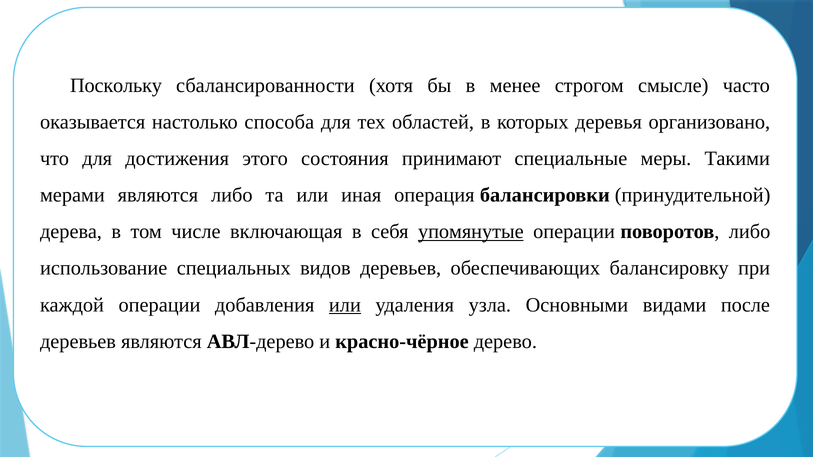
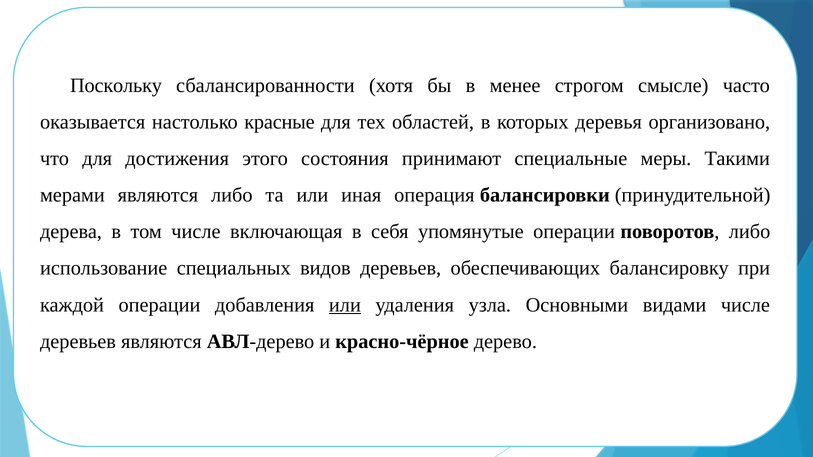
способа: способа -> красные
упомянутые underline: present -> none
видами после: после -> числе
